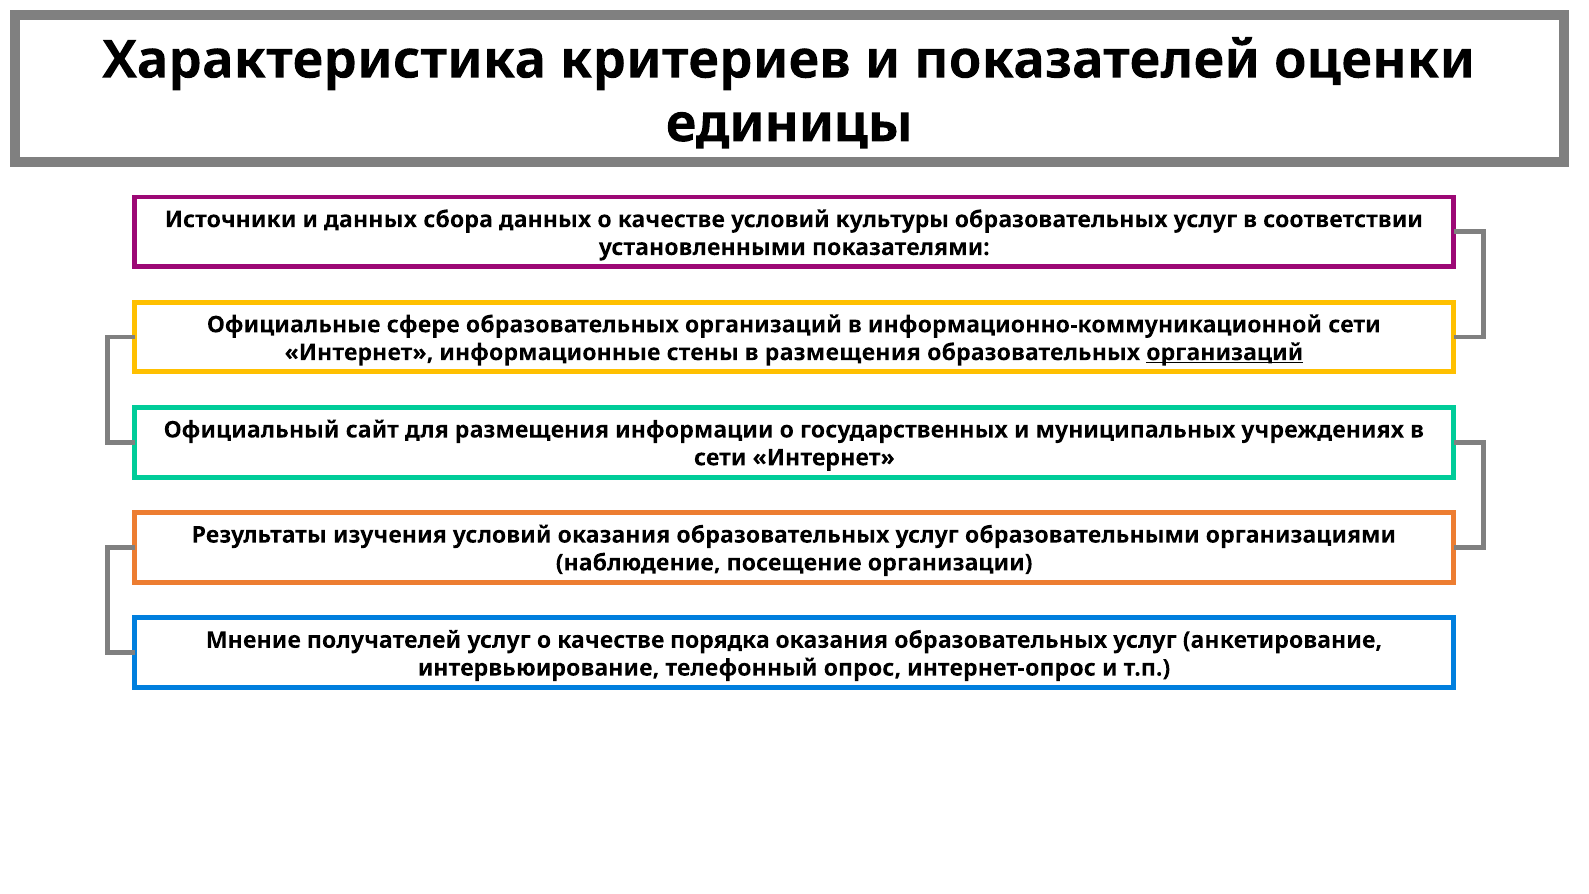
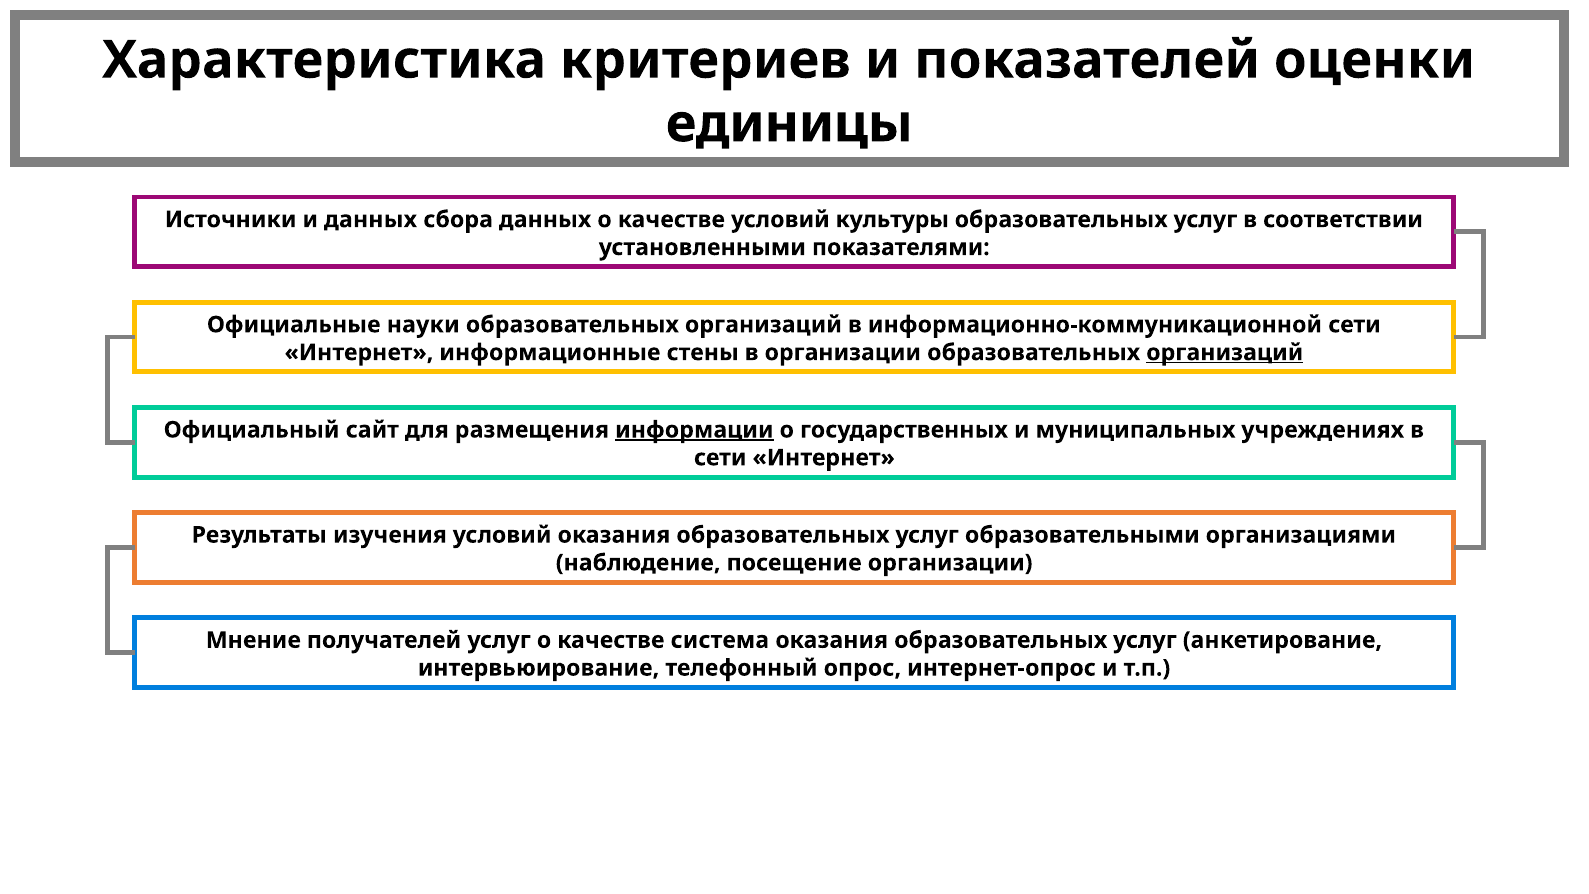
сфере: сфере -> науки
в размещения: размещения -> организации
информации underline: none -> present
порядка: порядка -> система
